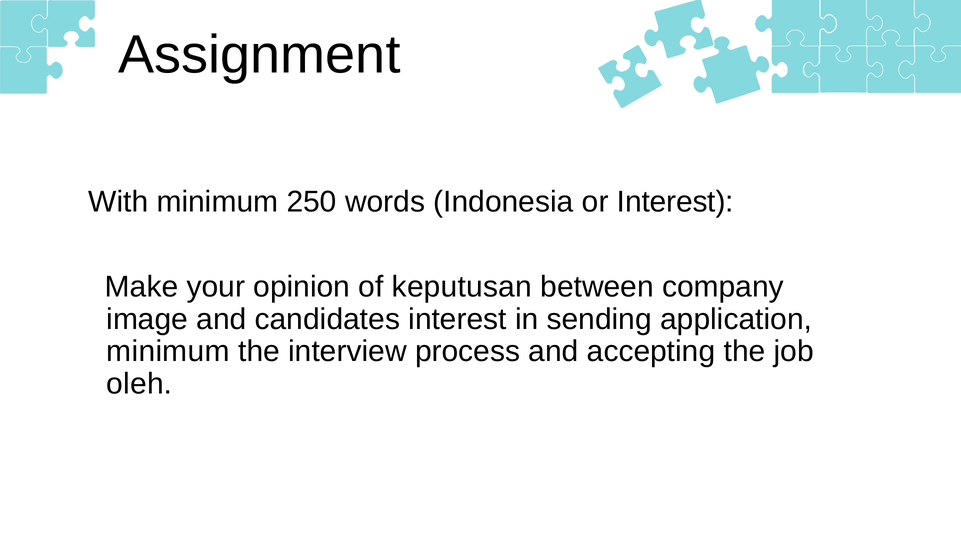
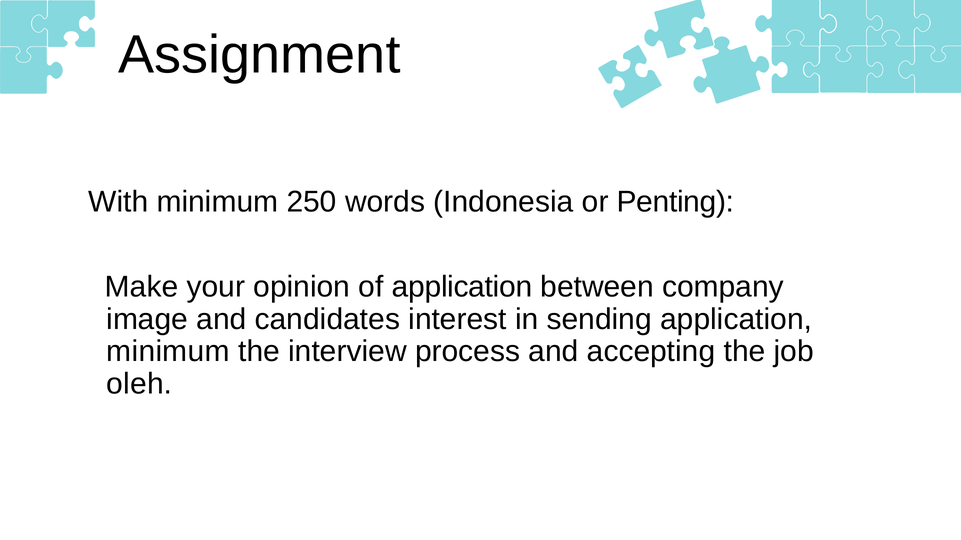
or Interest: Interest -> Penting
of keputusan: keputusan -> application
